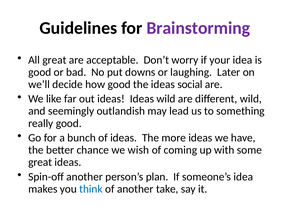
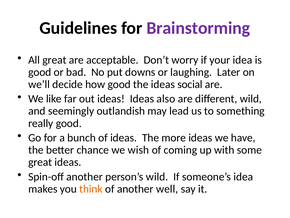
Ideas wild: wild -> also
person’s plan: plan -> wild
think colour: blue -> orange
take: take -> well
